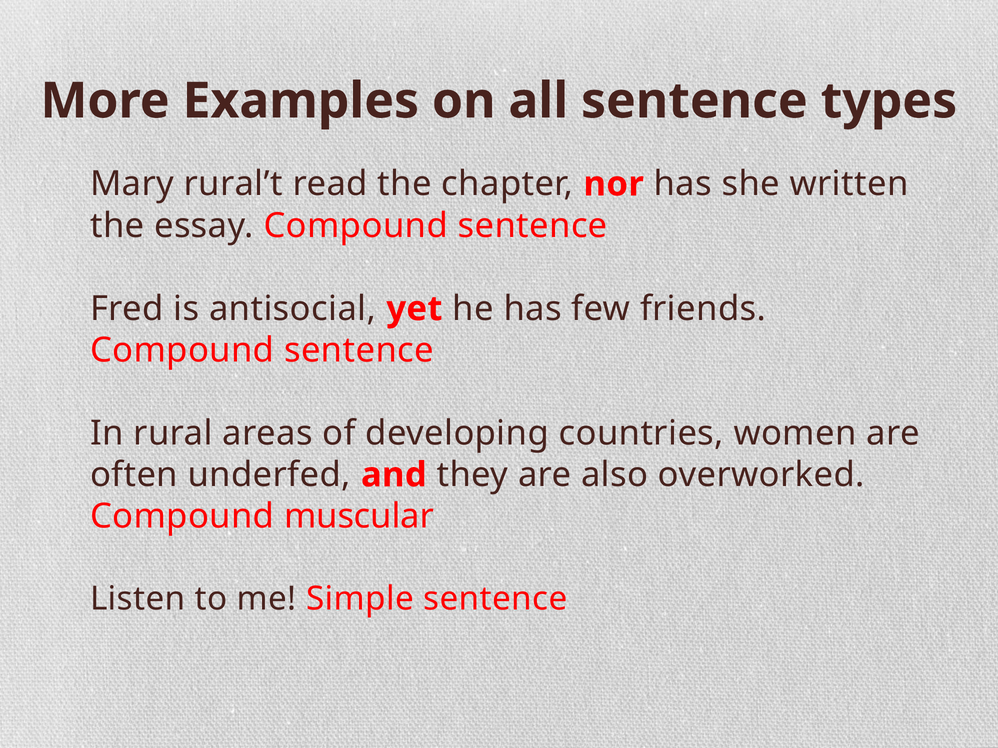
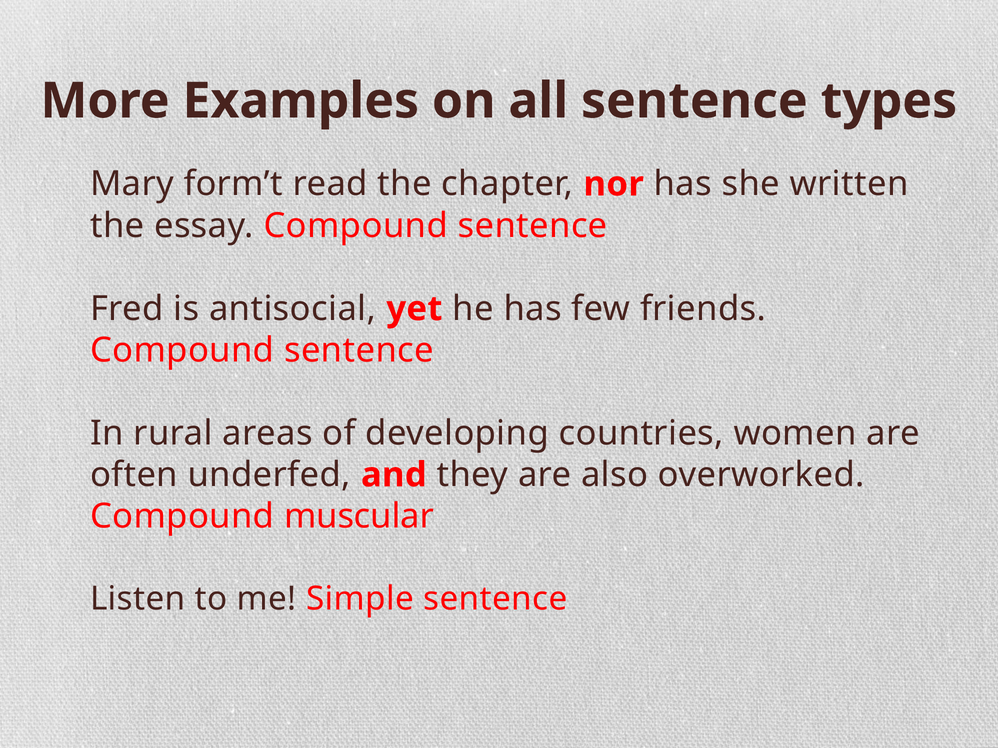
rural’t: rural’t -> form’t
